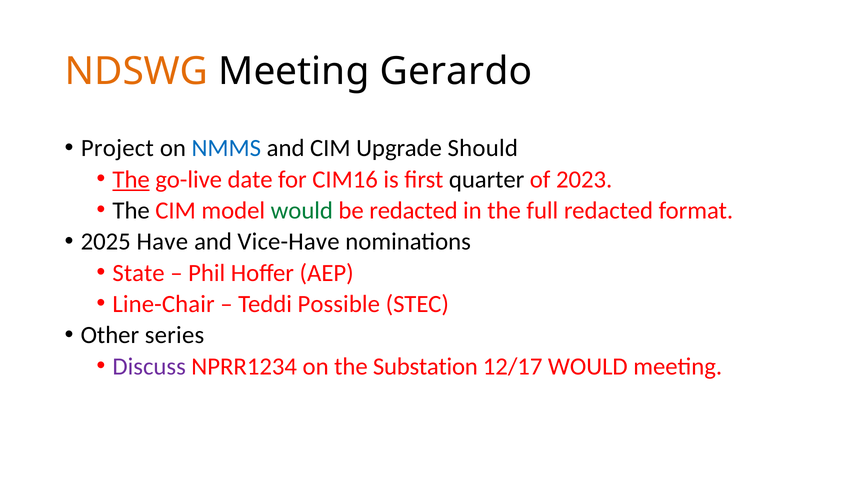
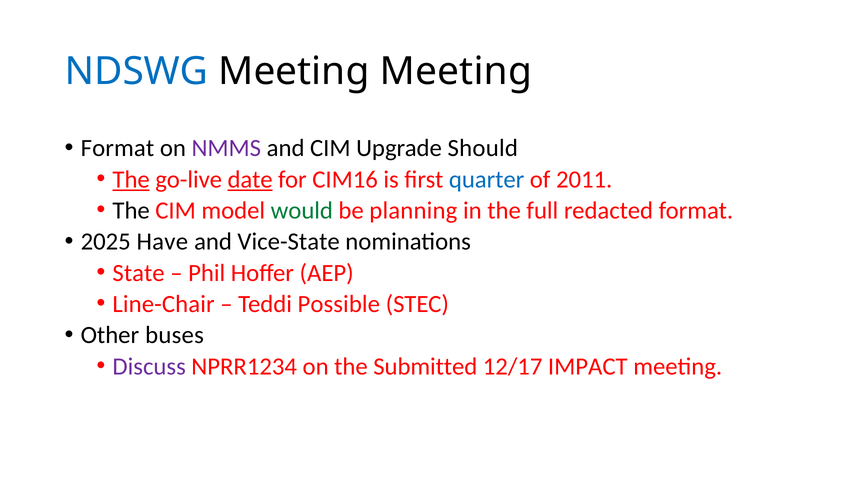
NDSWG colour: orange -> blue
Meeting Gerardo: Gerardo -> Meeting
Project at (117, 148): Project -> Format
NMMS colour: blue -> purple
date underline: none -> present
quarter colour: black -> blue
2023: 2023 -> 2011
be redacted: redacted -> planning
Vice-Have: Vice-Have -> Vice-State
series: series -> buses
Substation: Substation -> Submitted
12/17 WOULD: WOULD -> IMPACT
